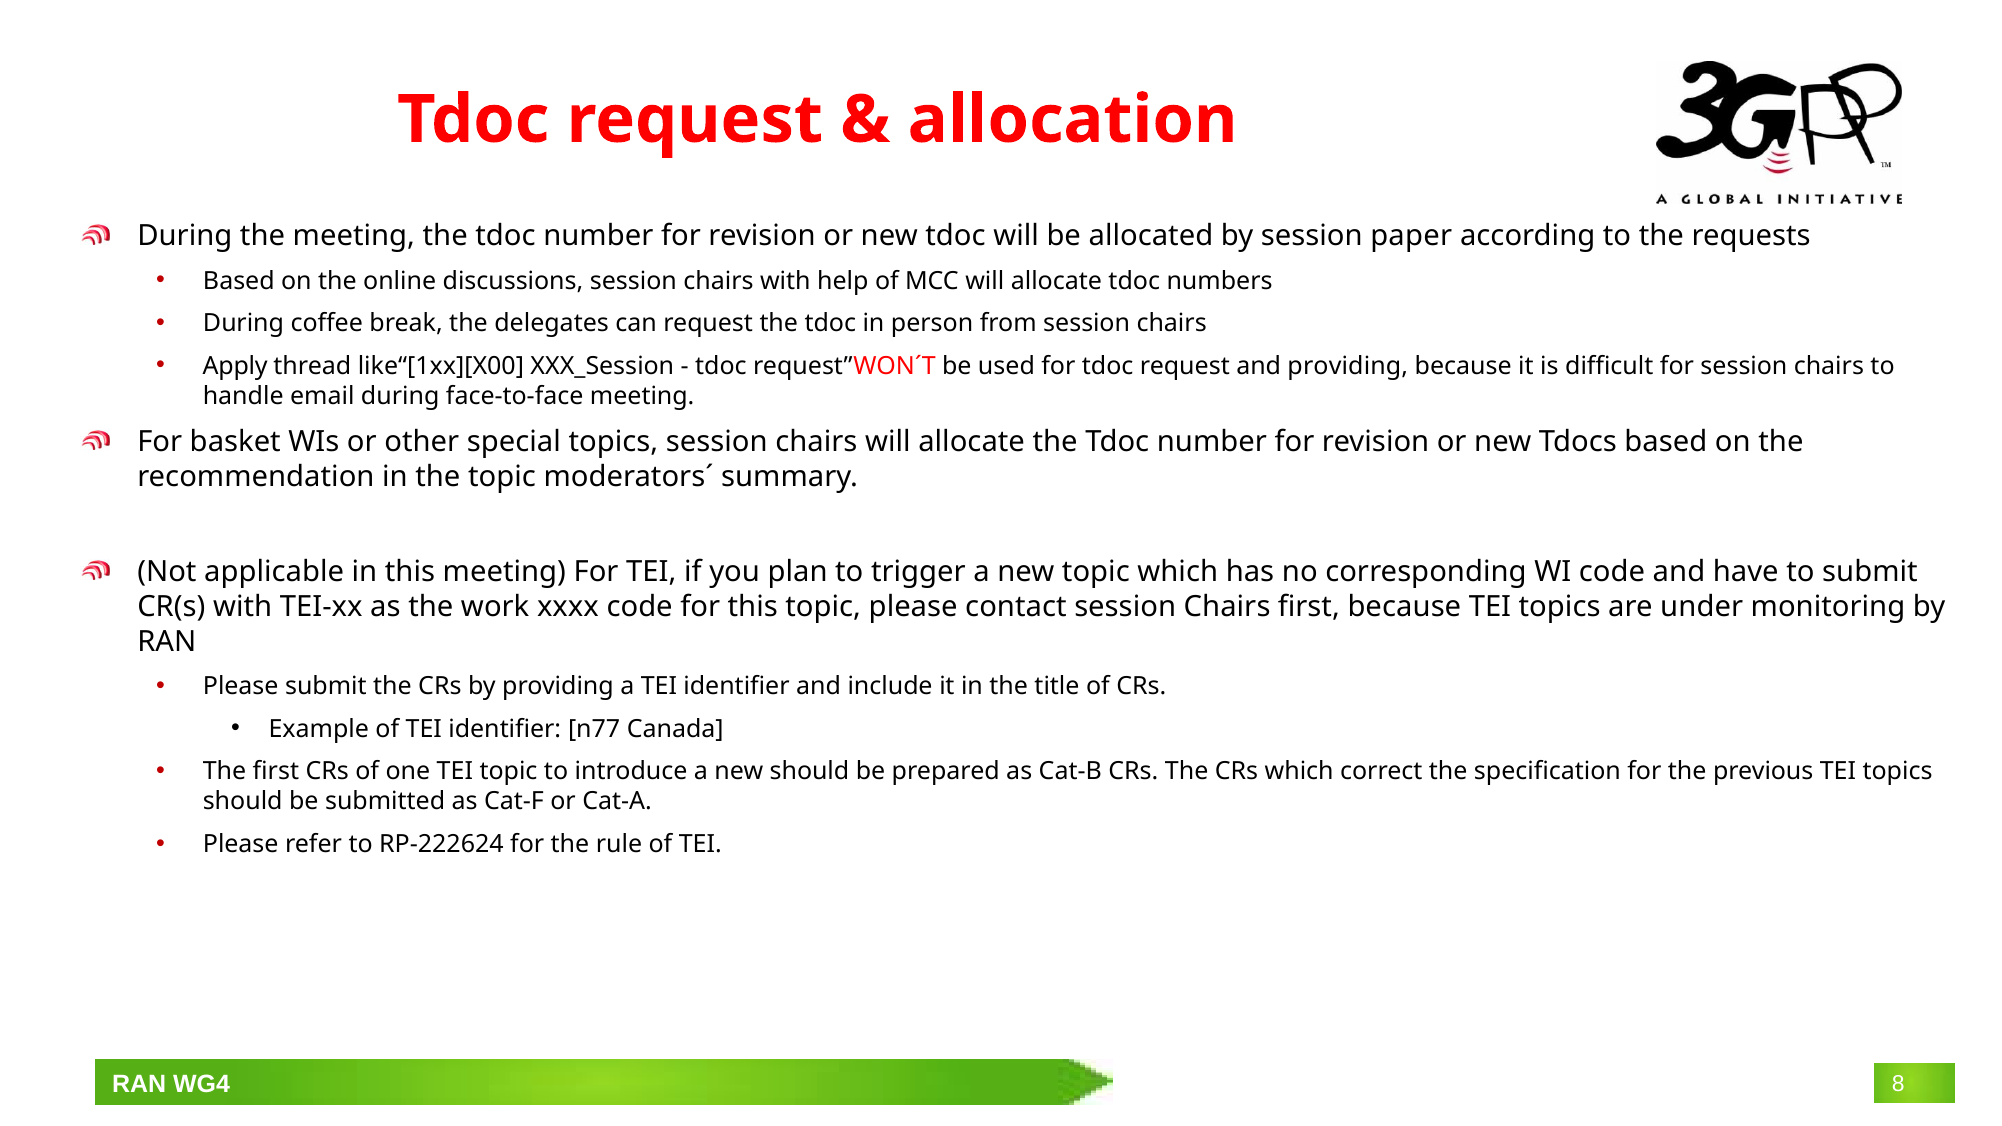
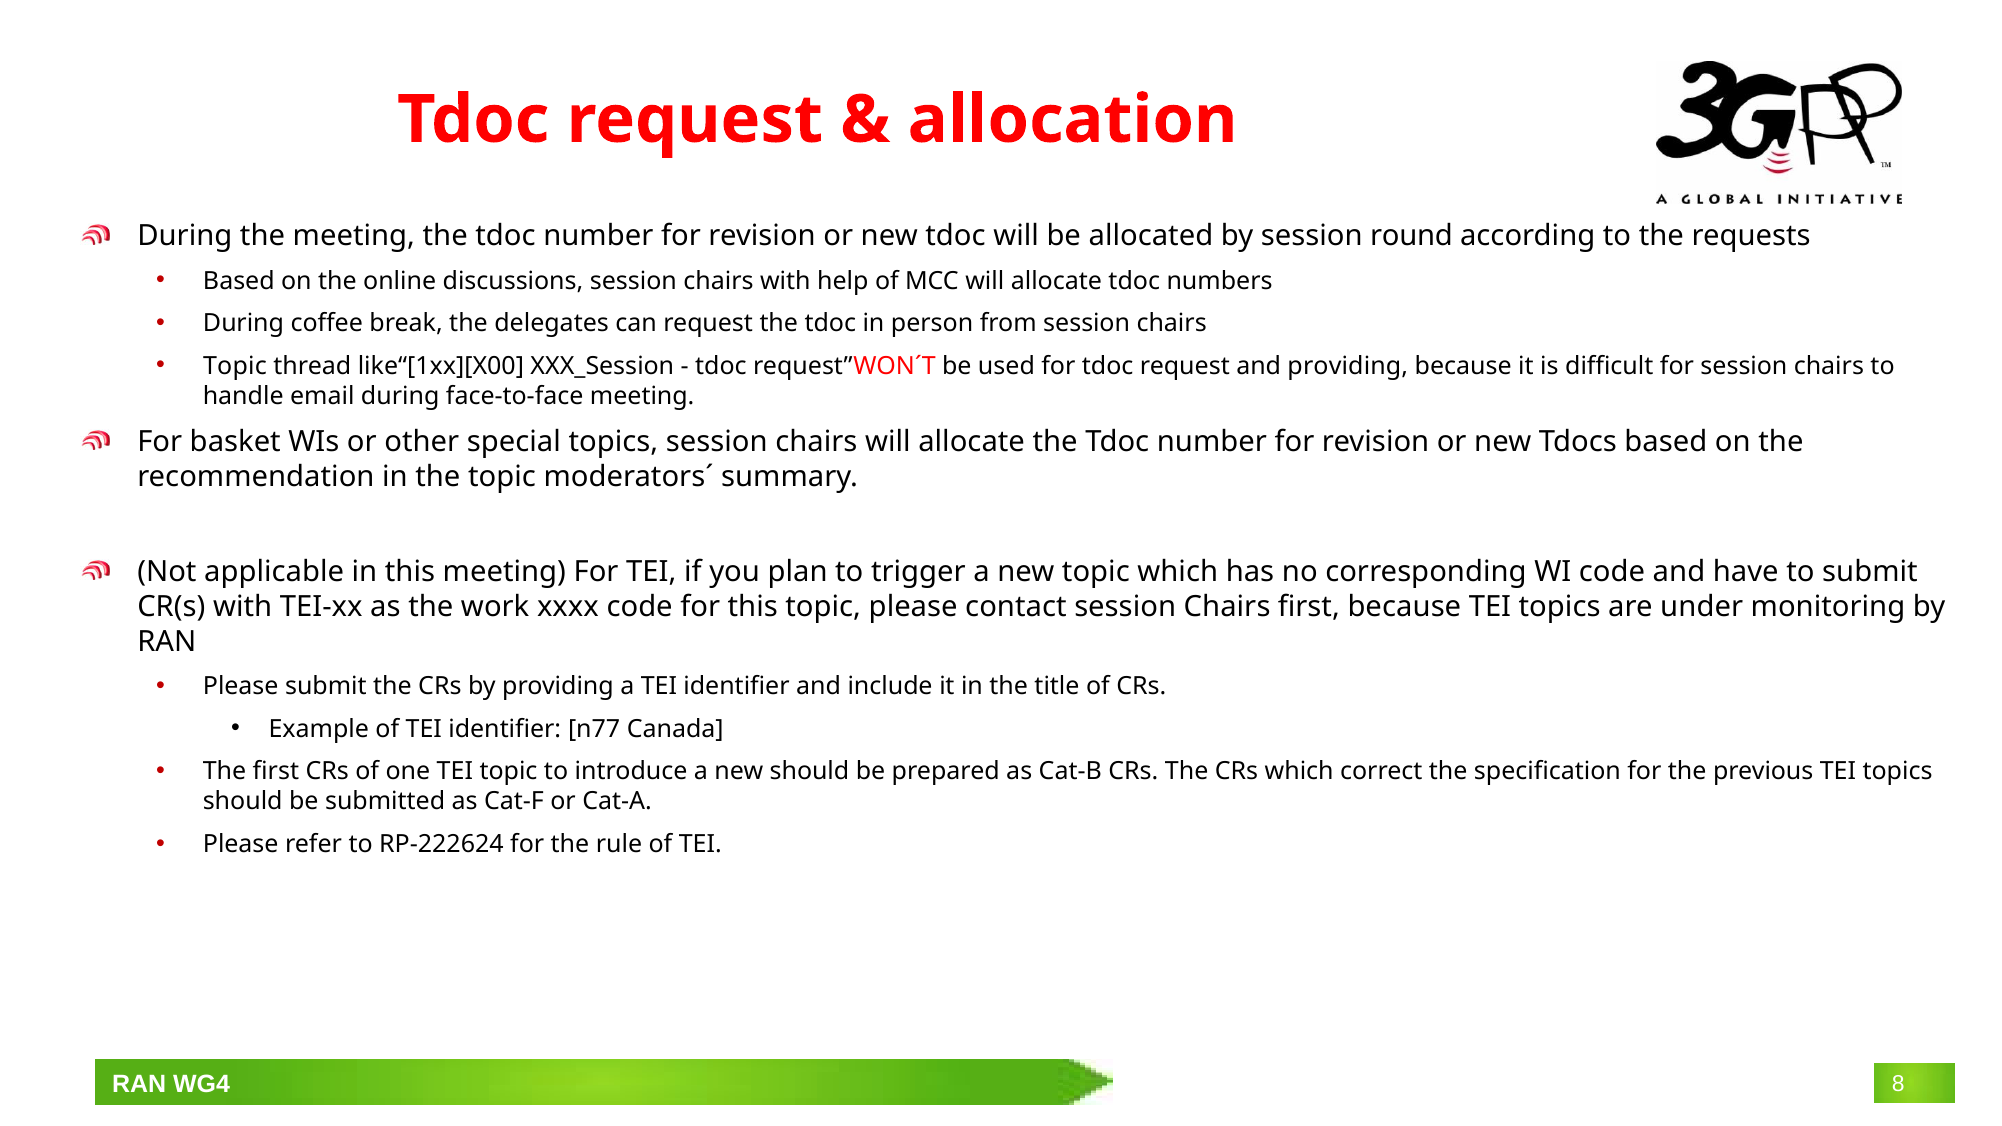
paper: paper -> round
Apply at (235, 366): Apply -> Topic
